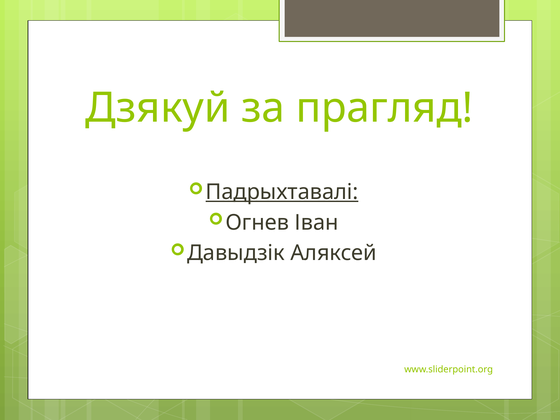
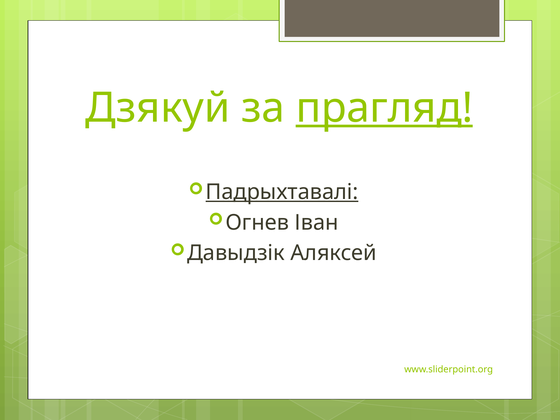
прагляд underline: none -> present
